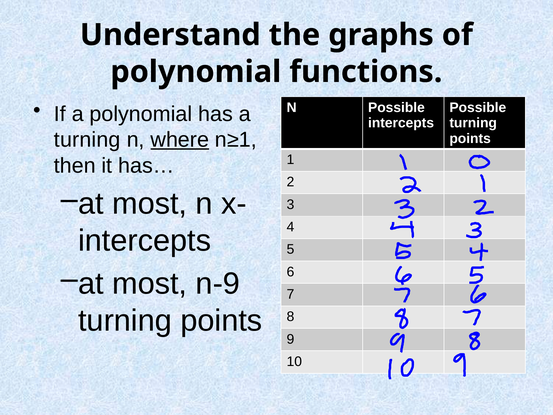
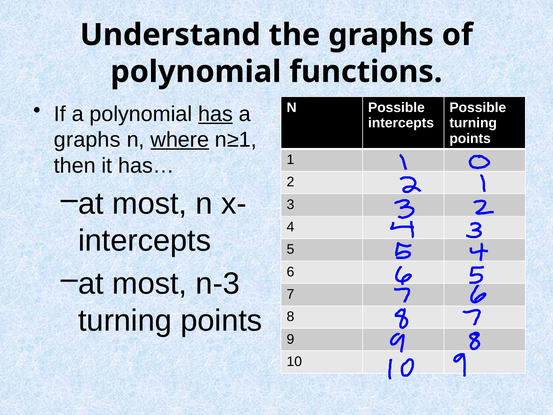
has underline: none -> present
turning at (87, 140): turning -> graphs
n-9: n-9 -> n-3
